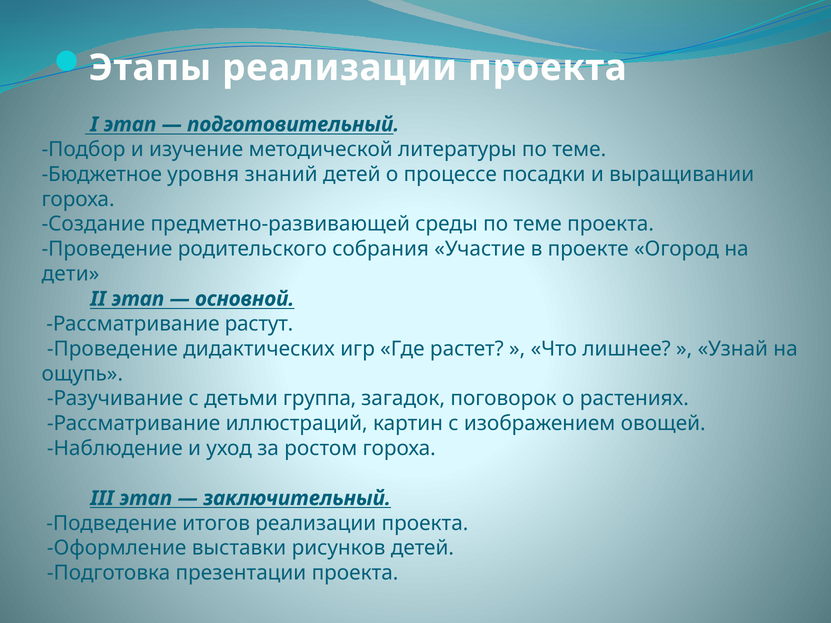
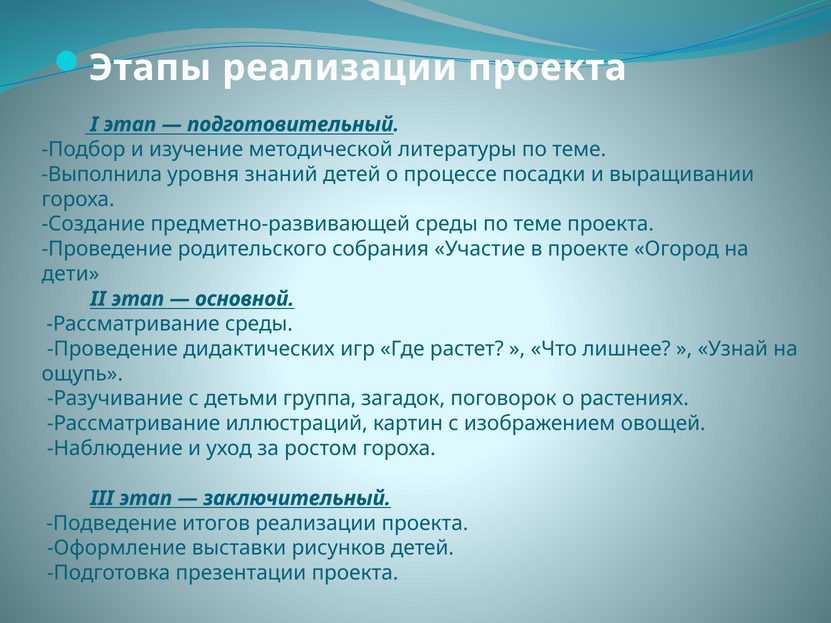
Бюджетное: Бюджетное -> Выполнила
Рассматривание растут: растут -> среды
